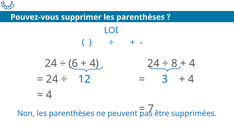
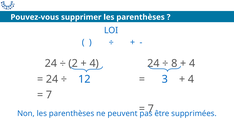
6: 6 -> 2
4 at (49, 95): 4 -> 7
